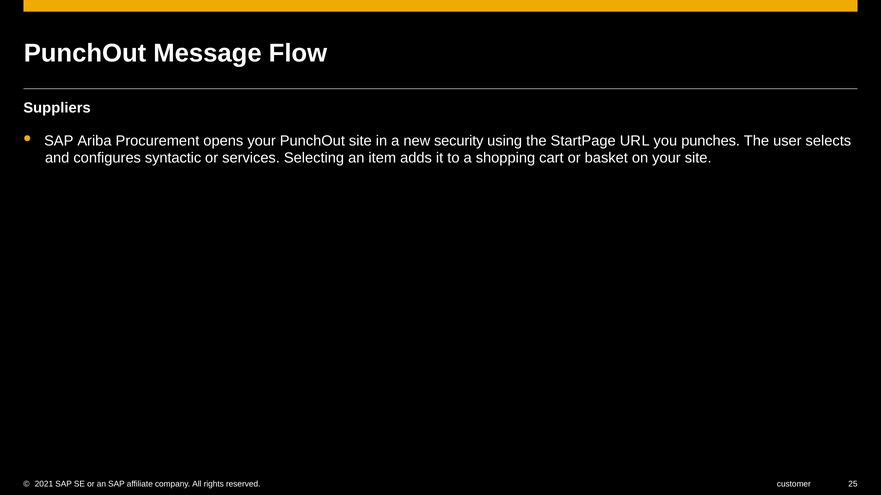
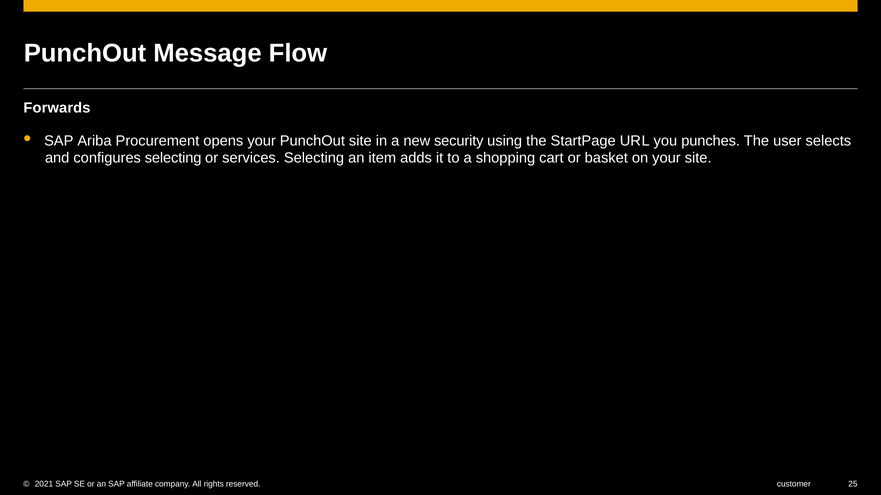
Suppliers: Suppliers -> Forwards
configures syntactic: syntactic -> selecting
